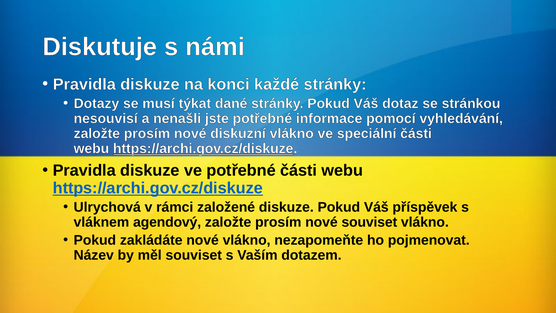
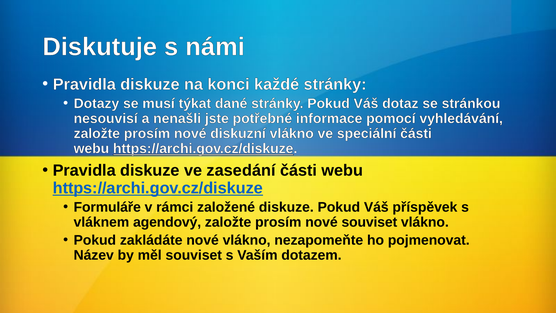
ve potřebné: potřebné -> zasedání
Ulrychová: Ulrychová -> Formuláře
